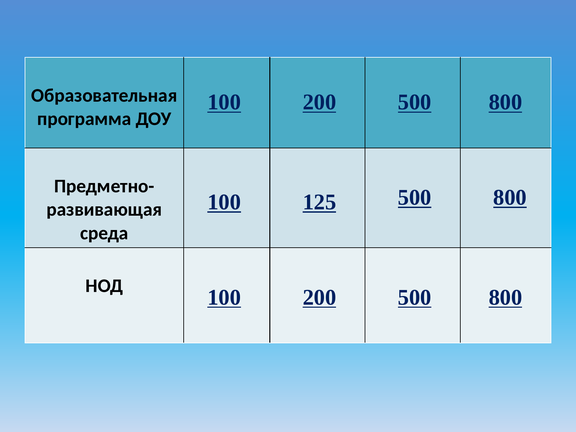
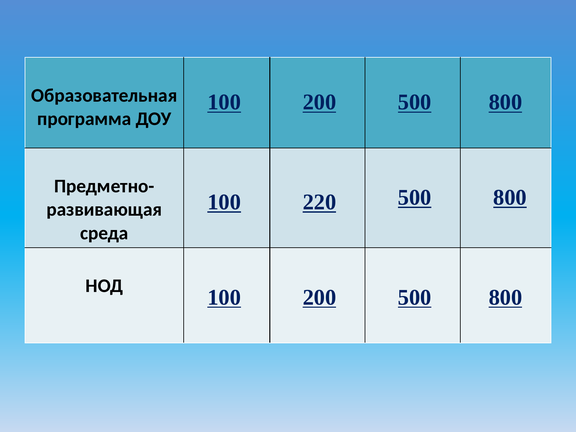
125: 125 -> 220
